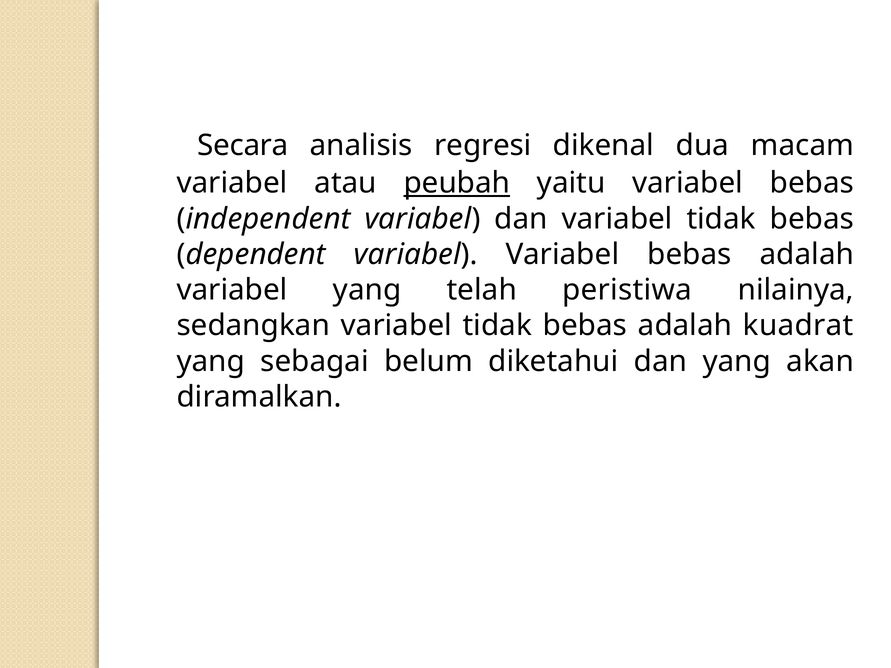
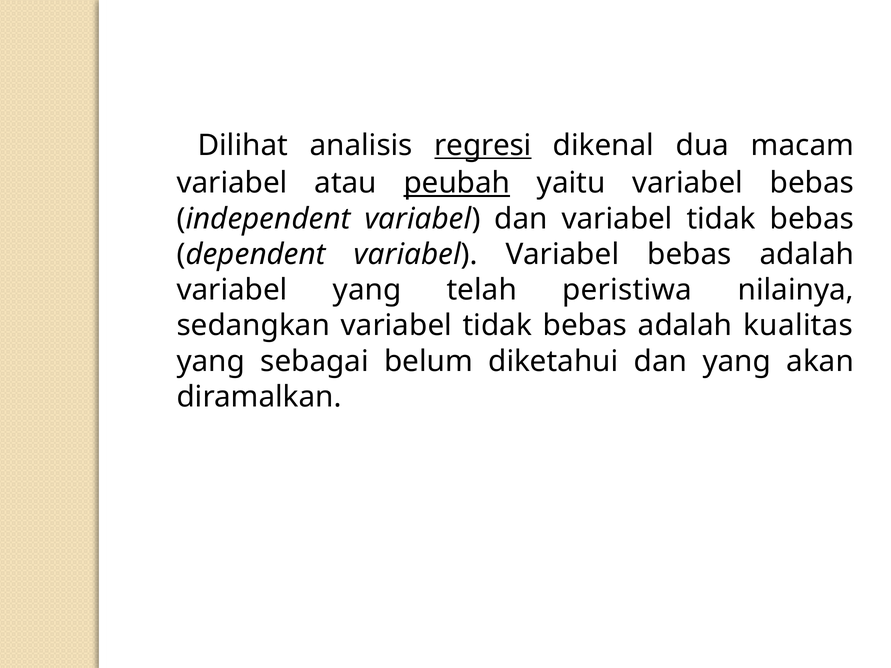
Secara: Secara -> Dilihat
regresi underline: none -> present
kuadrat: kuadrat -> kualitas
